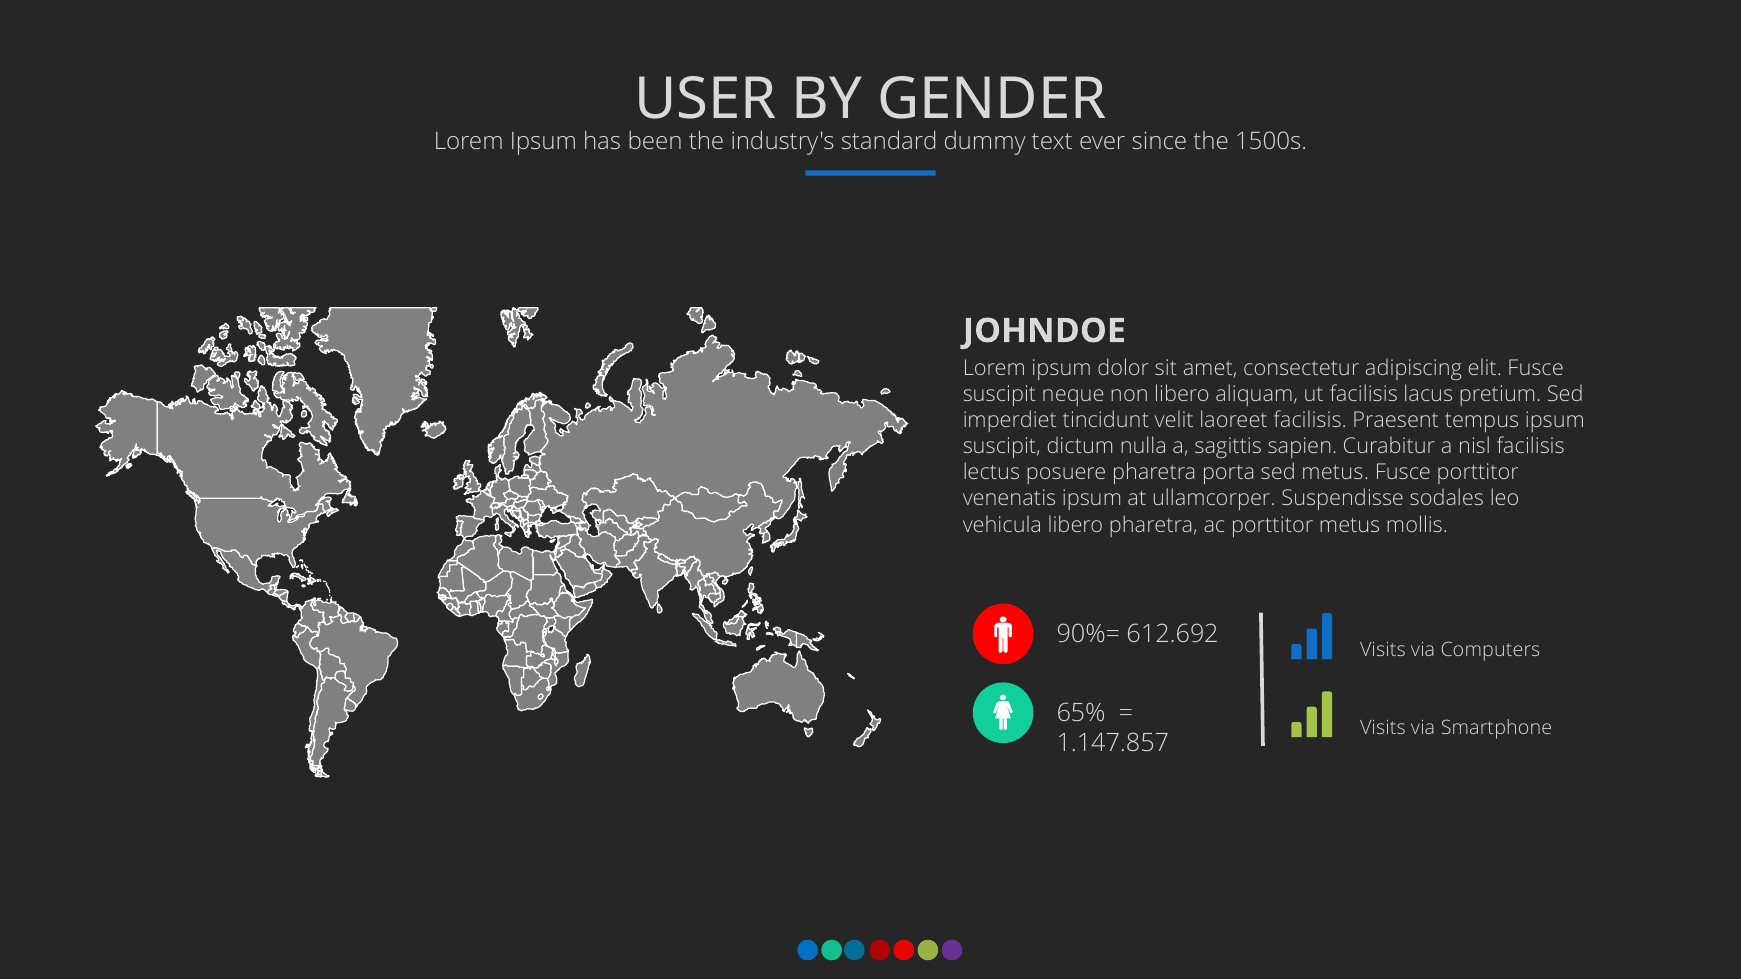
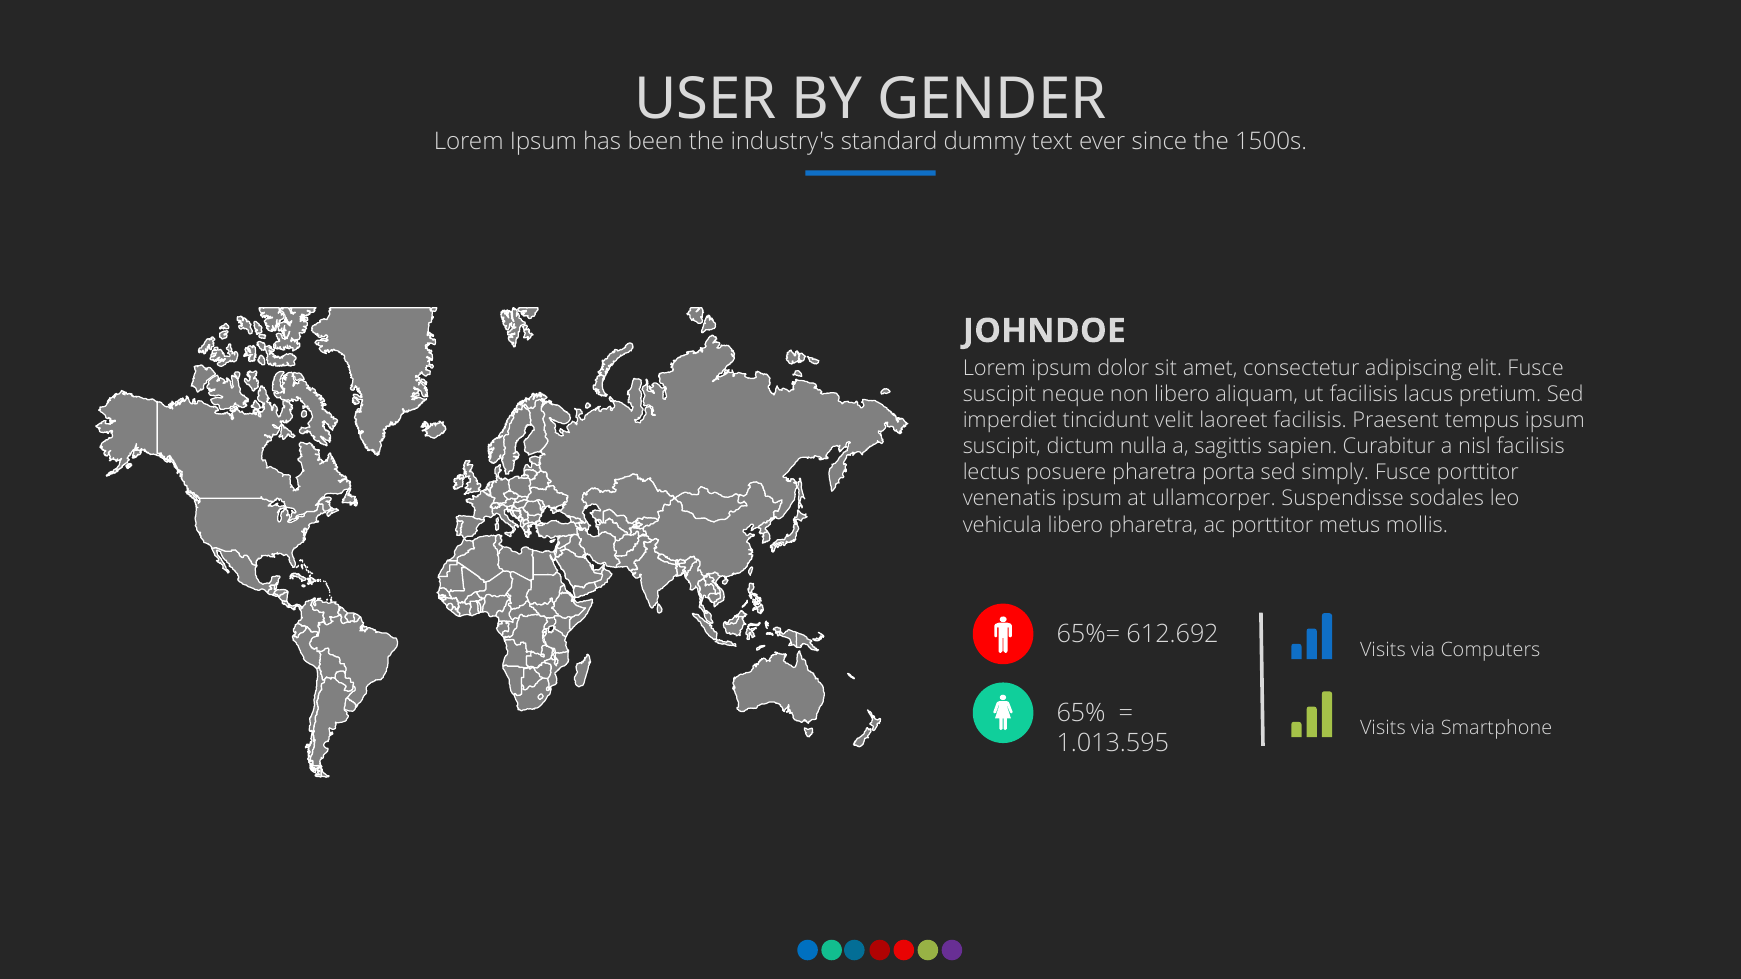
sed metus: metus -> simply
90%=: 90%= -> 65%=
1.147.857: 1.147.857 -> 1.013.595
